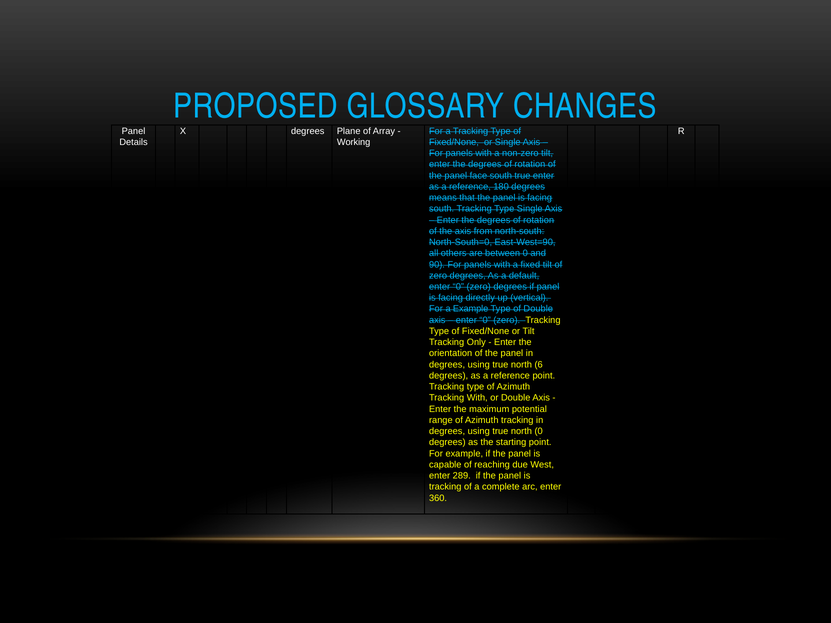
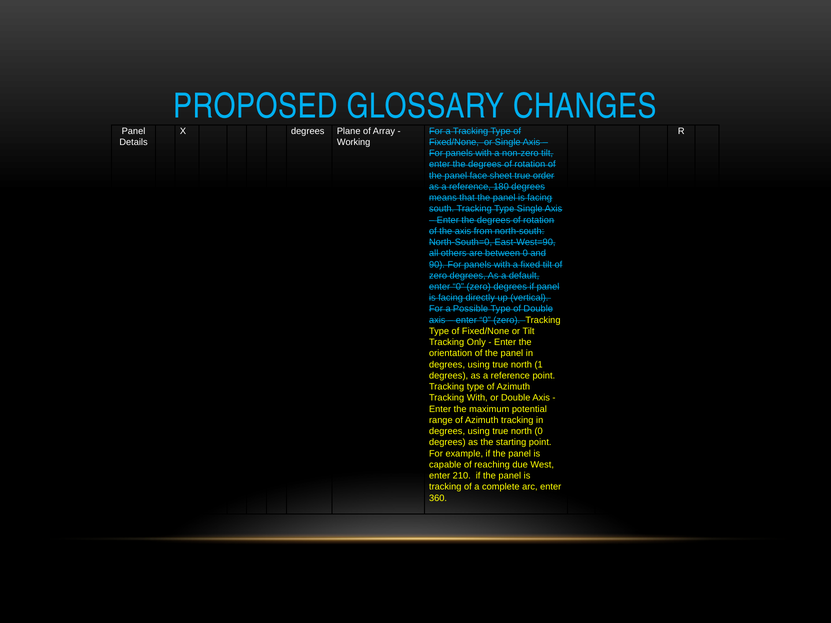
face south: south -> sheet
true enter: enter -> order
a Example: Example -> Possible
6: 6 -> 1
289: 289 -> 210
